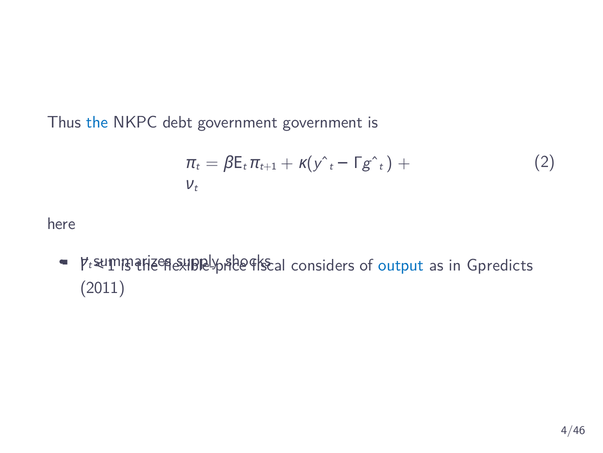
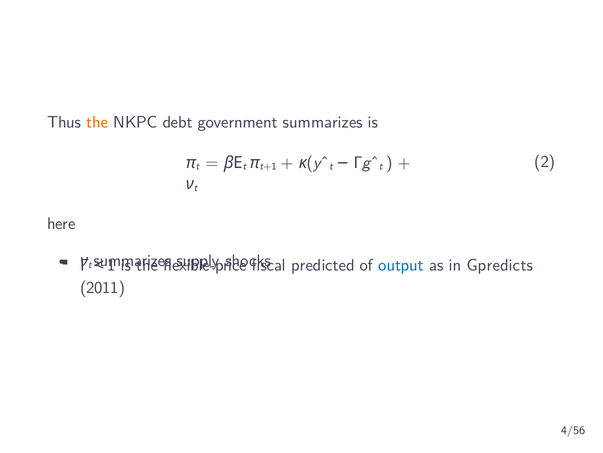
the at (97, 122) colour: blue -> orange
government government: government -> summarizes
considers: considers -> predicted
4/46: 4/46 -> 4/56
